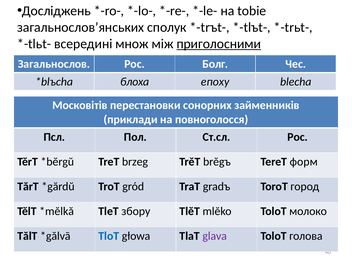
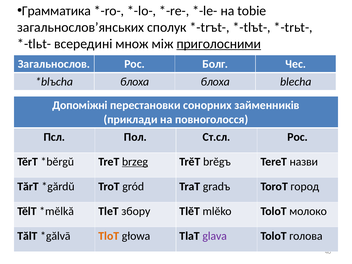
Досліджень: Досліджень -> Грамматика
блоха епоху: епоху -> блоха
Московітів: Московітів -> Допоміжні
brzeg underline: none -> present
форм: форм -> назви
TloT colour: blue -> orange
